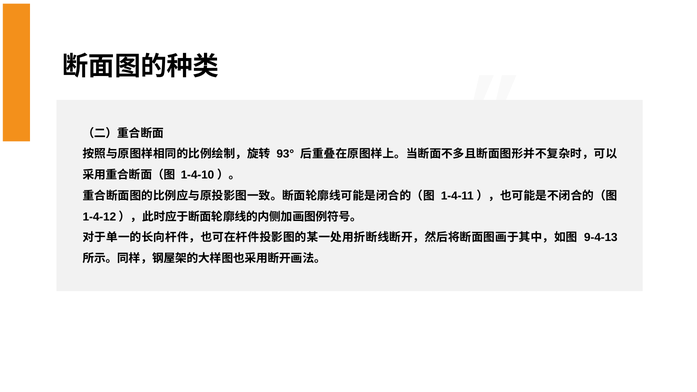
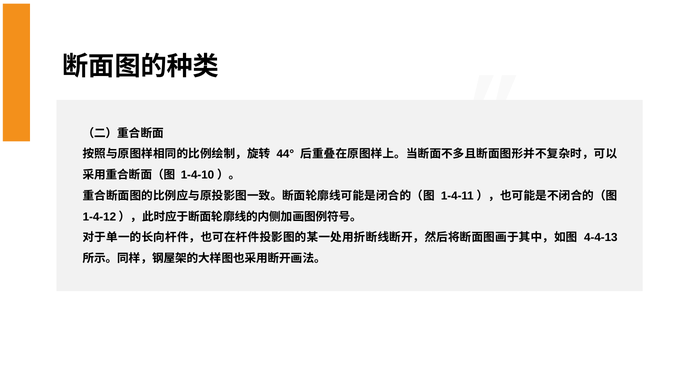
93°: 93° -> 44°
9-4-13: 9-4-13 -> 4-4-13
